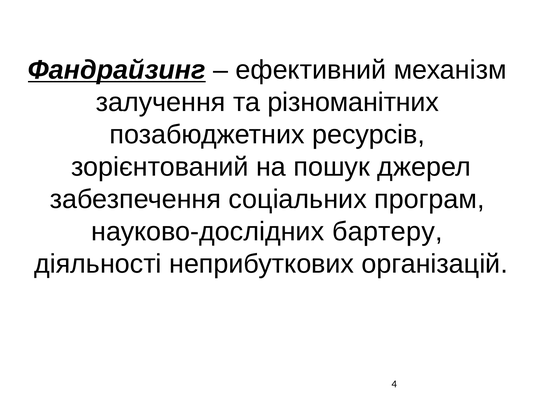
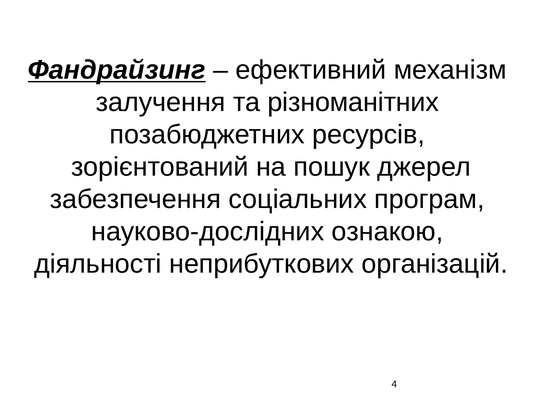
бартеру: бартеру -> ознакою
